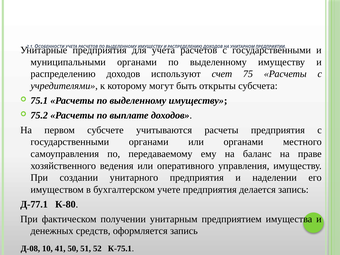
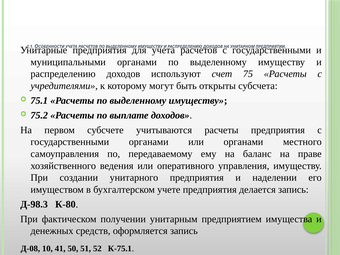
Д-77.1: Д-77.1 -> Д-98.3
